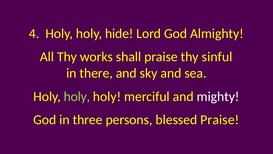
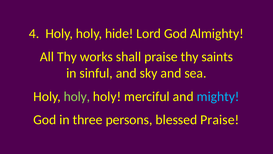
sinful: sinful -> saints
there: there -> sinful
mighty colour: white -> light blue
